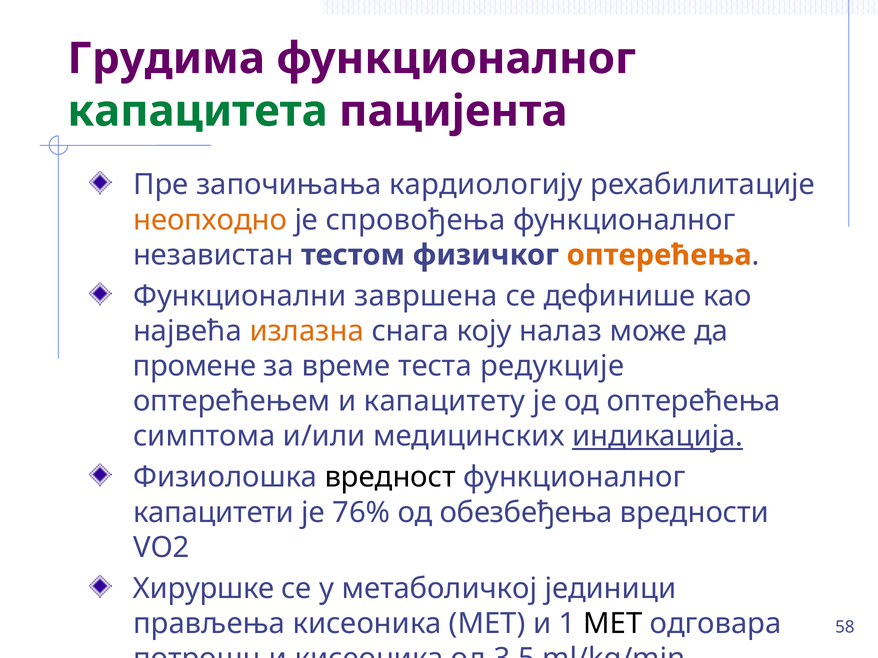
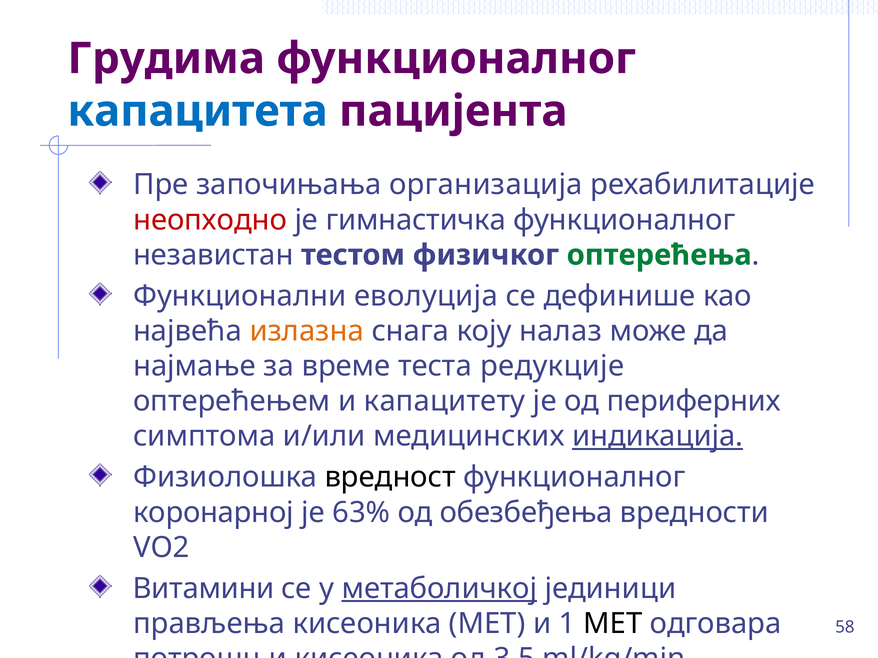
капацитета colour: green -> blue
кардиологију: кардиологију -> организација
неопходно colour: orange -> red
спровођења: спровођења -> гимнастичка
оптерећења at (659, 255) colour: orange -> green
завршена: завршена -> еволуција
промене: промене -> најмање
од оптерећења: оптерећења -> периферних
капацитети: капацитети -> коронарној
76%: 76% -> 63%
Хируршке: Хируршке -> Витамини
метаболичкој underline: none -> present
